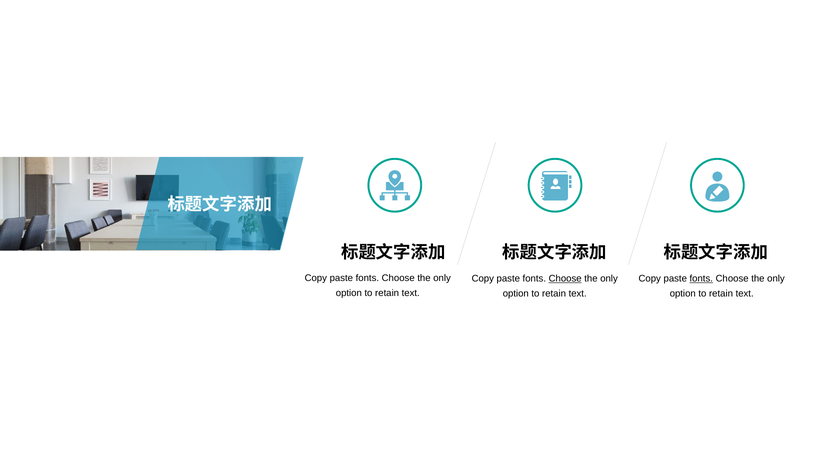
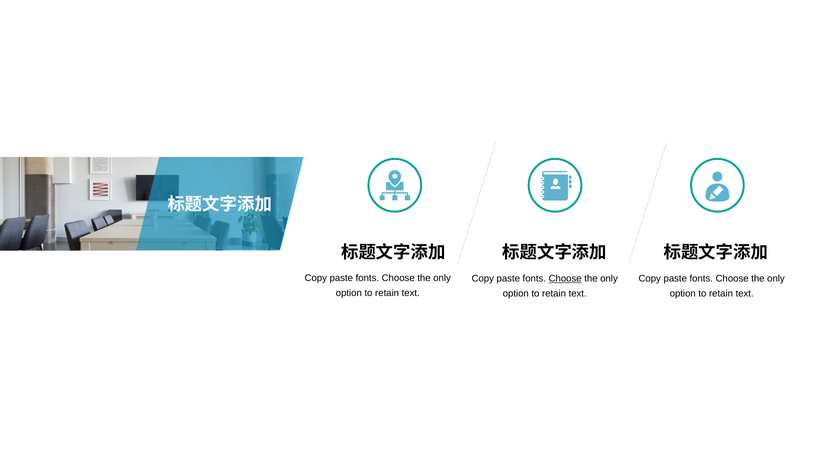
fonts at (701, 278) underline: present -> none
